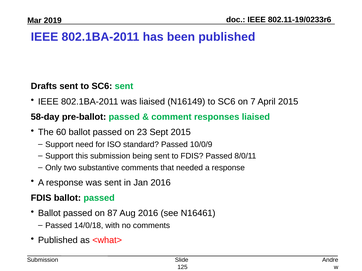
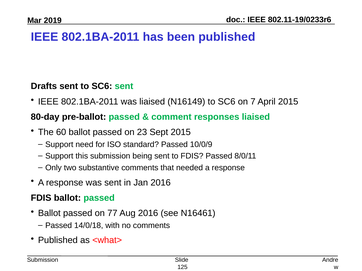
58-day: 58-day -> 80-day
87: 87 -> 77
